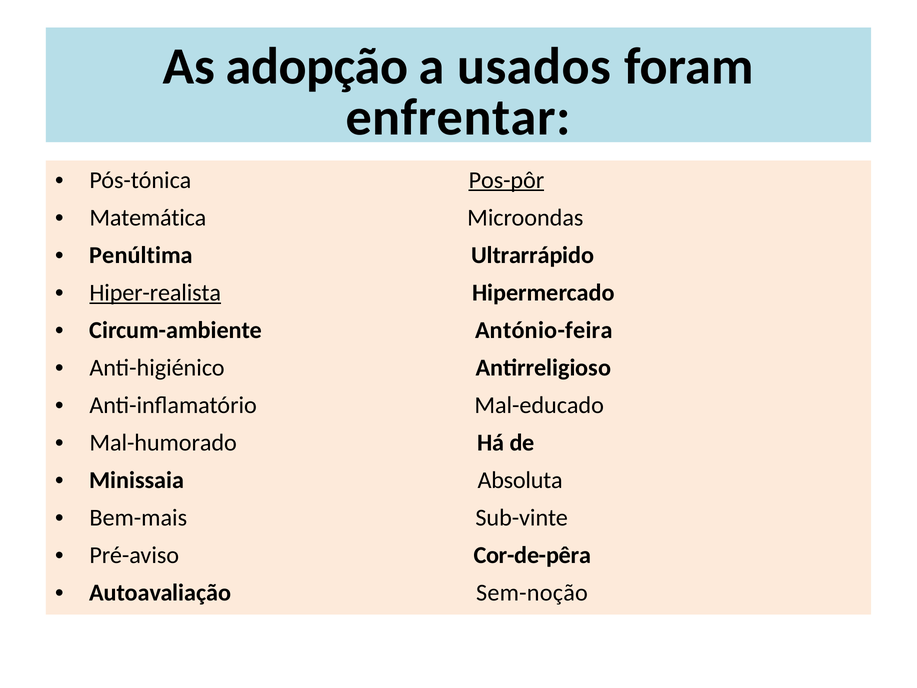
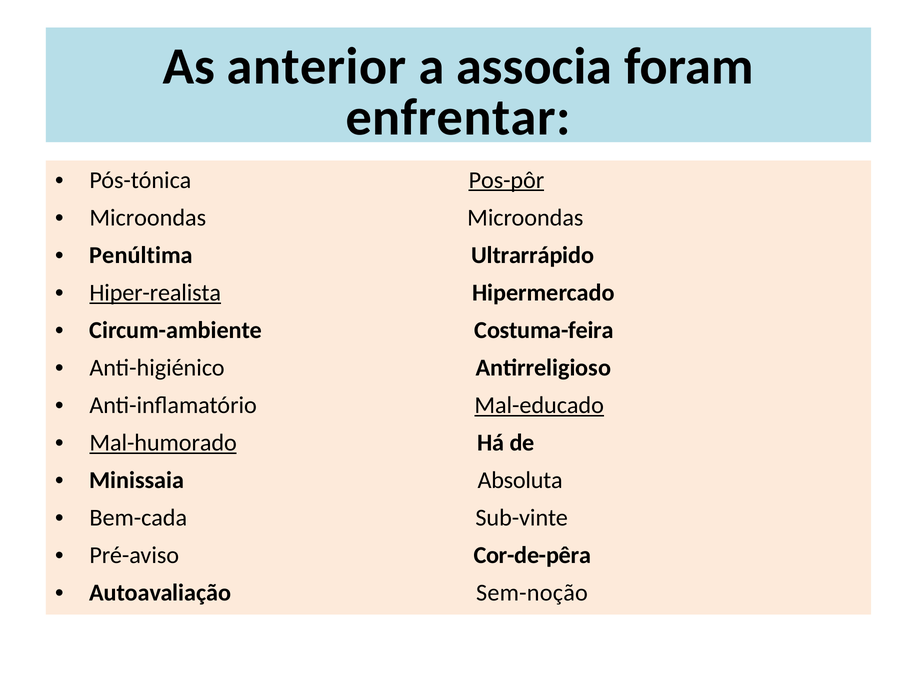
adopção: adopção -> anterior
usados: usados -> associa
Matemática at (148, 218): Matemática -> Microondas
António-feira: António-feira -> Costuma-feira
Mal-educado underline: none -> present
Mal-humorado underline: none -> present
Bem-mais: Bem-mais -> Bem-cada
